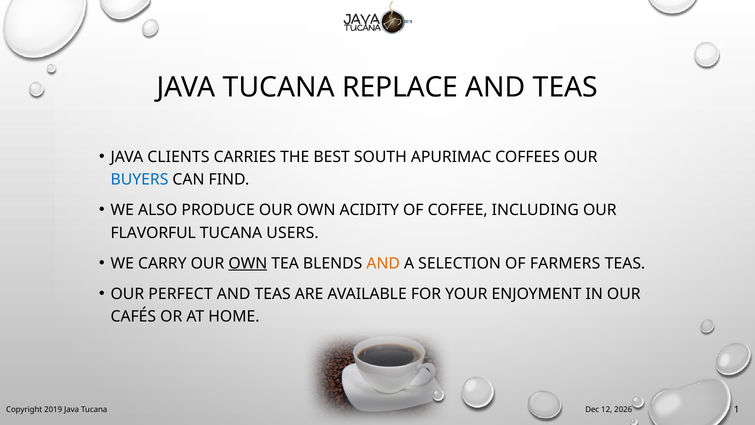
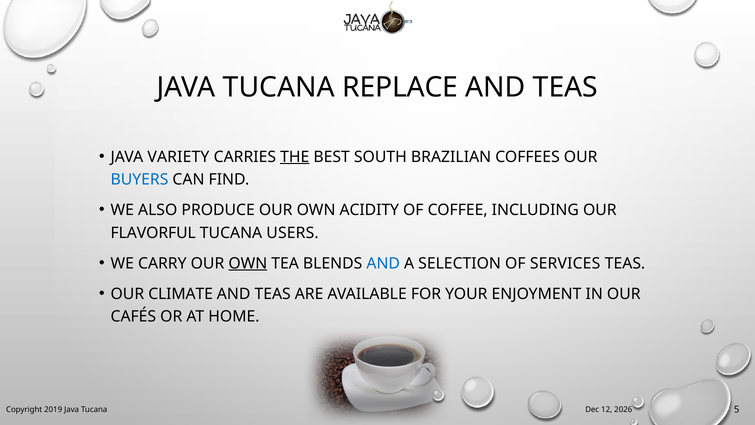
CLIENTS: CLIENTS -> VARIETY
THE underline: none -> present
APURIMAC: APURIMAC -> BRAZILIAN
AND at (383, 263) colour: orange -> blue
FARMERS: FARMERS -> SERVICES
PERFECT: PERFECT -> CLIMATE
1: 1 -> 5
